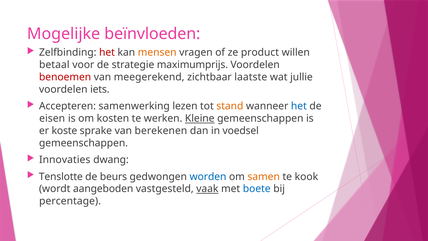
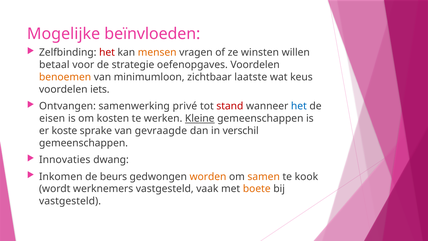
product: product -> winsten
maximumprijs: maximumprijs -> oefenopgaves
benoemen colour: red -> orange
meegerekend: meegerekend -> minimumloon
jullie: jullie -> keus
Accepteren: Accepteren -> Ontvangen
lezen: lezen -> privé
stand colour: orange -> red
berekenen: berekenen -> gevraagde
voedsel: voedsel -> verschil
Tenslotte: Tenslotte -> Inkomen
worden colour: blue -> orange
aangeboden: aangeboden -> werknemers
vaak underline: present -> none
boete colour: blue -> orange
percentage at (70, 201): percentage -> vastgesteld
